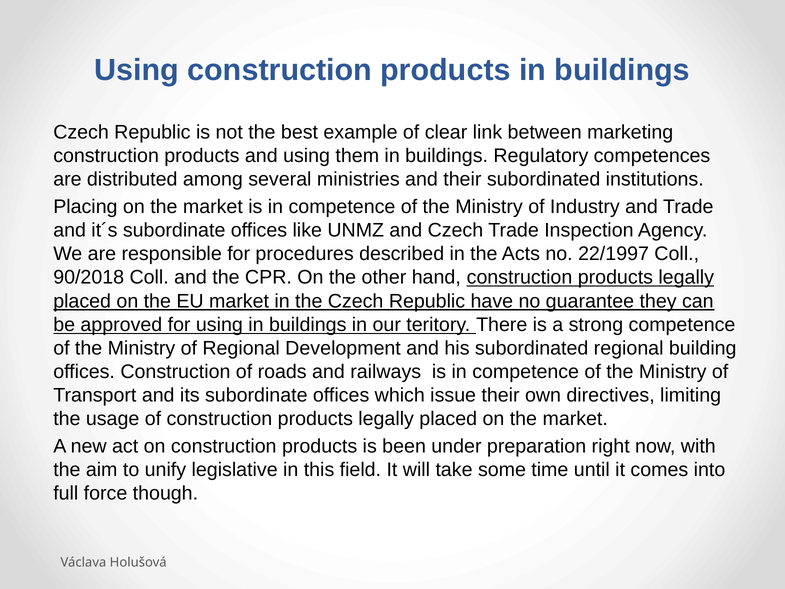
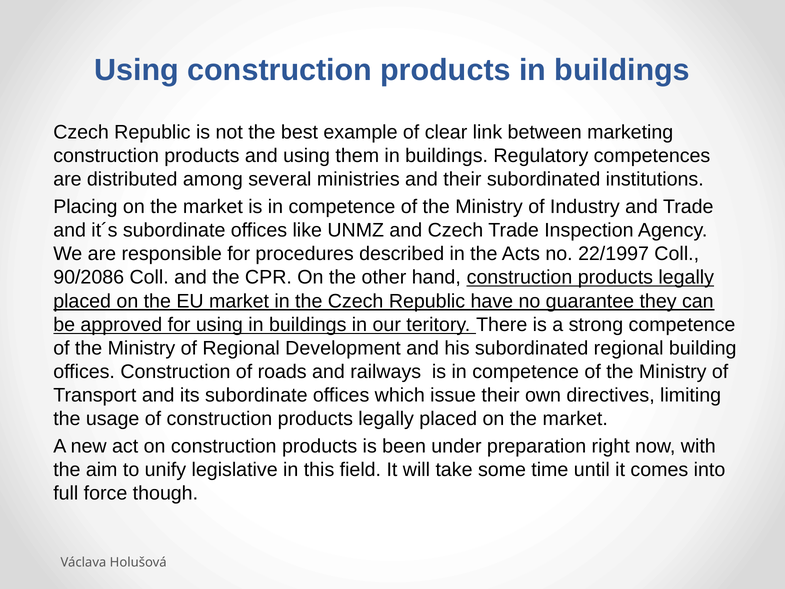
90/2018: 90/2018 -> 90/2086
